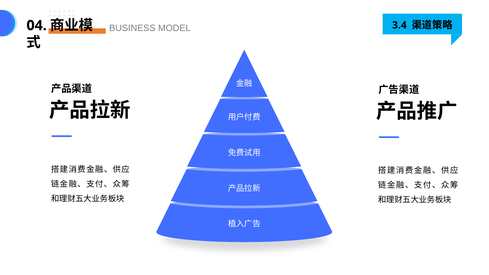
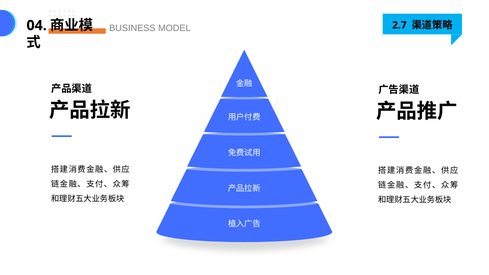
3.4: 3.4 -> 2.7
